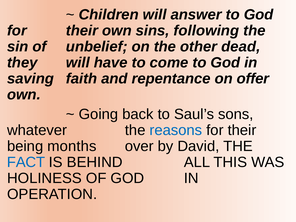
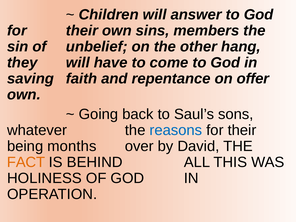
following: following -> members
dead: dead -> hang
FACT colour: blue -> orange
